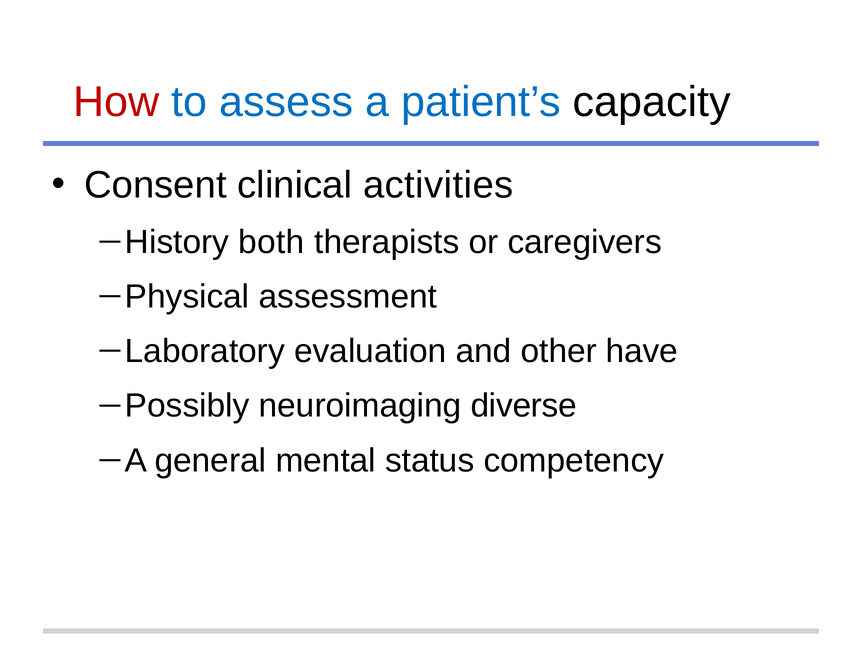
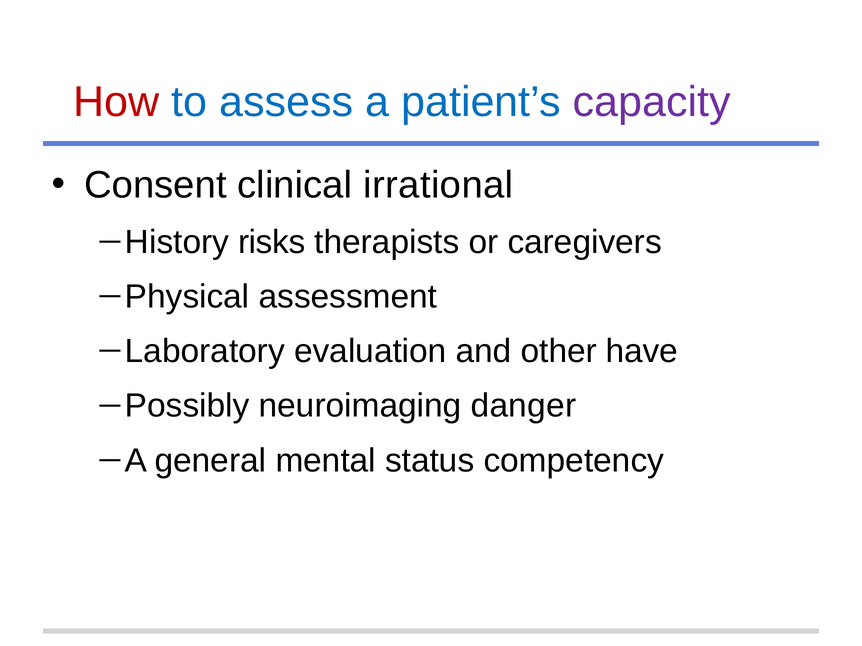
capacity colour: black -> purple
activities: activities -> irrational
both: both -> risks
diverse: diverse -> danger
